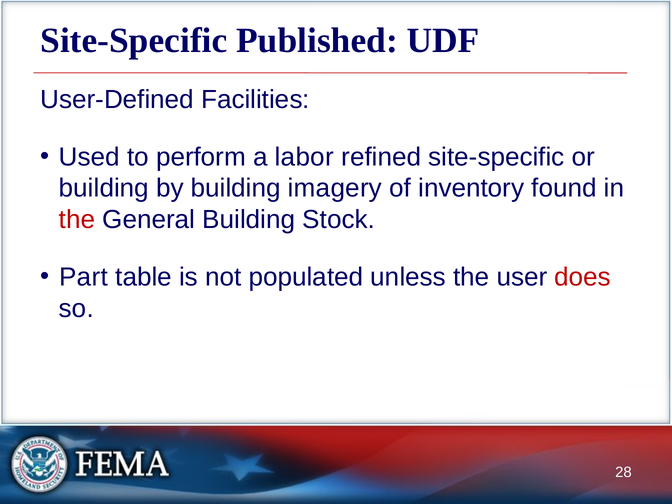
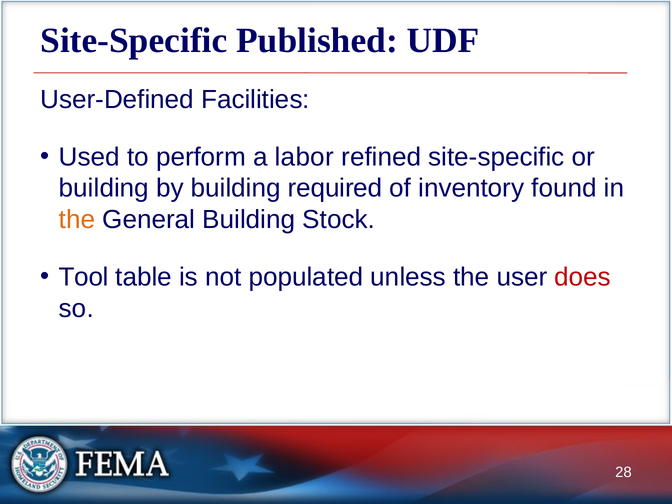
imagery: imagery -> required
the at (77, 220) colour: red -> orange
Part: Part -> Tool
